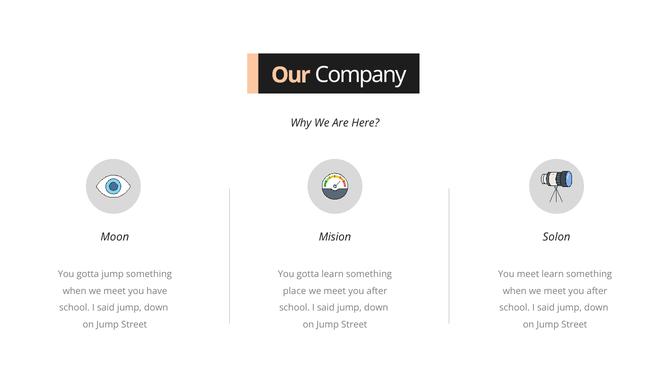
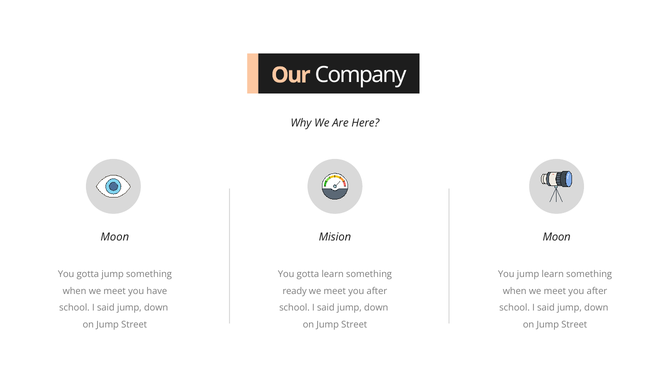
Mision Solon: Solon -> Moon
You meet: meet -> jump
place: place -> ready
